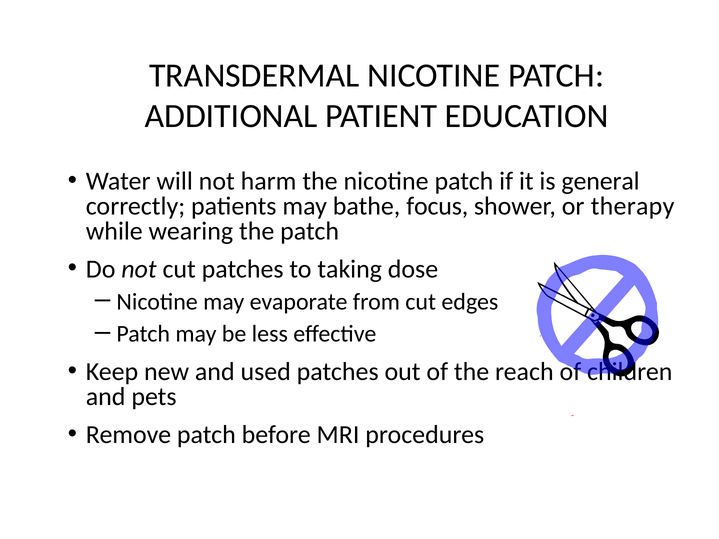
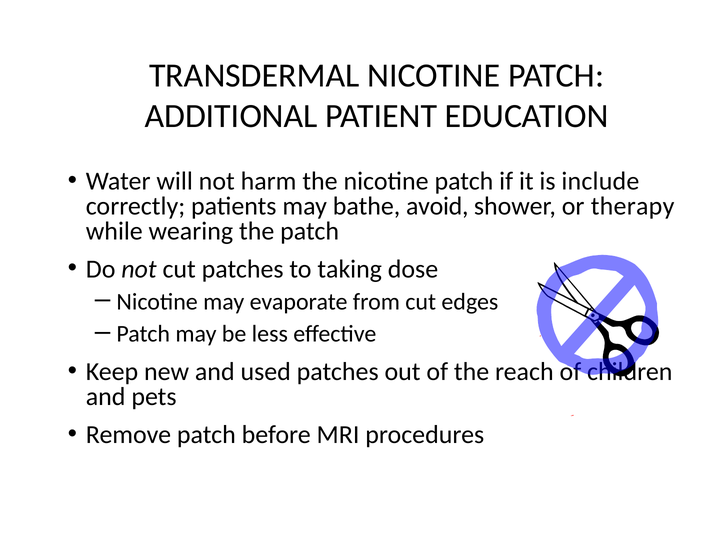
general: general -> include
focus: focus -> avoid
